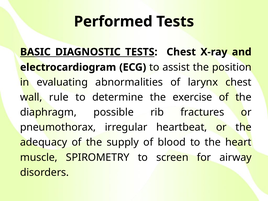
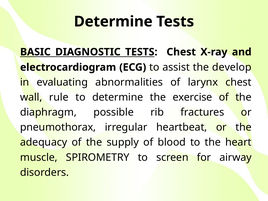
Performed at (113, 22): Performed -> Determine
position: position -> develop
